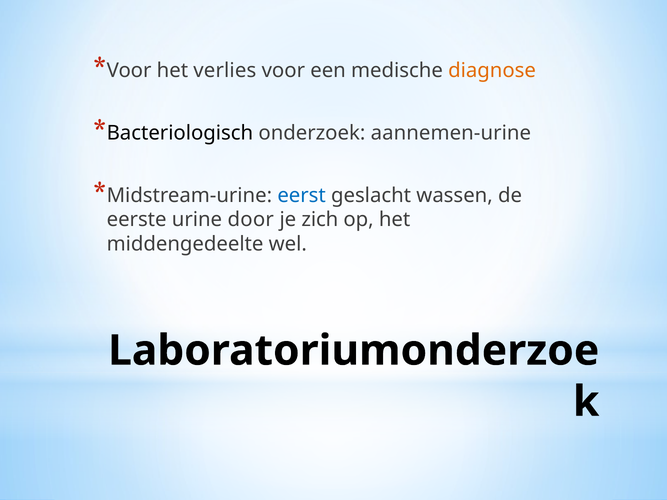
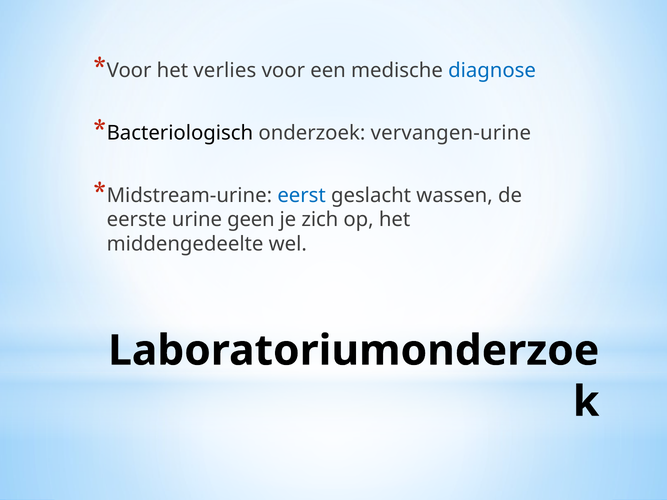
diagnose colour: orange -> blue
aannemen-urine: aannemen-urine -> vervangen-urine
door: door -> geen
